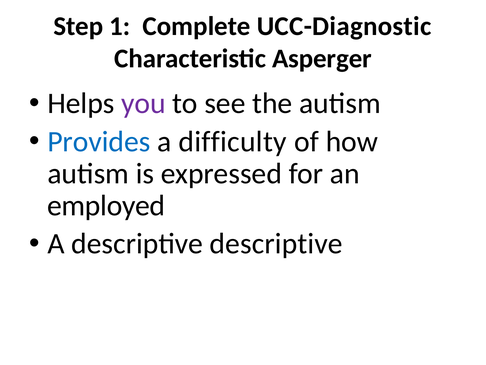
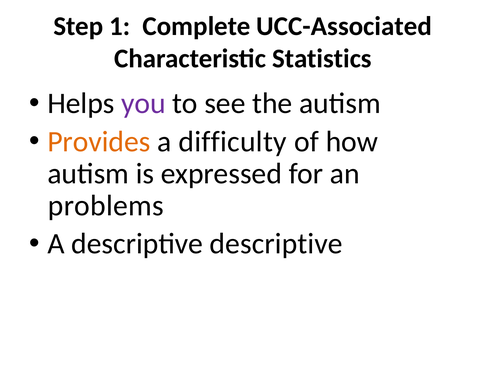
UCC-Diagnostic: UCC-Diagnostic -> UCC-Associated
Asperger: Asperger -> Statistics
Provides colour: blue -> orange
employed: employed -> problems
